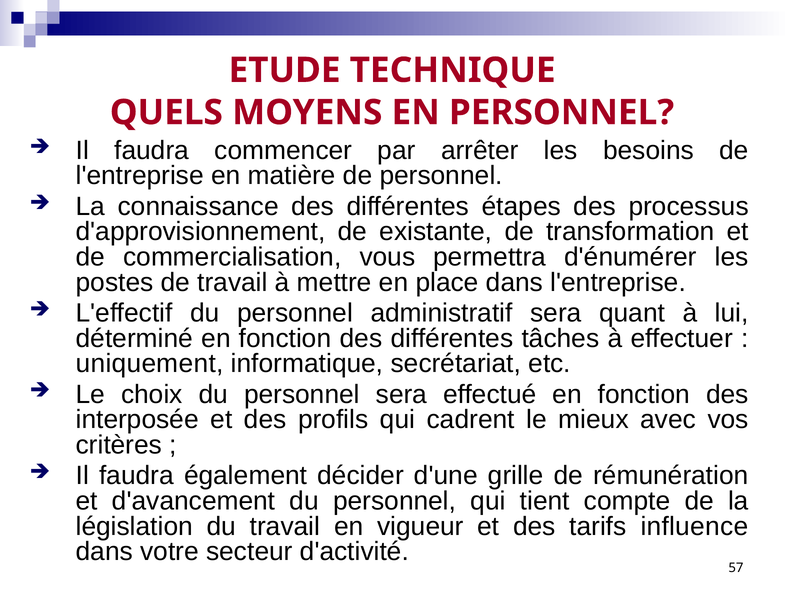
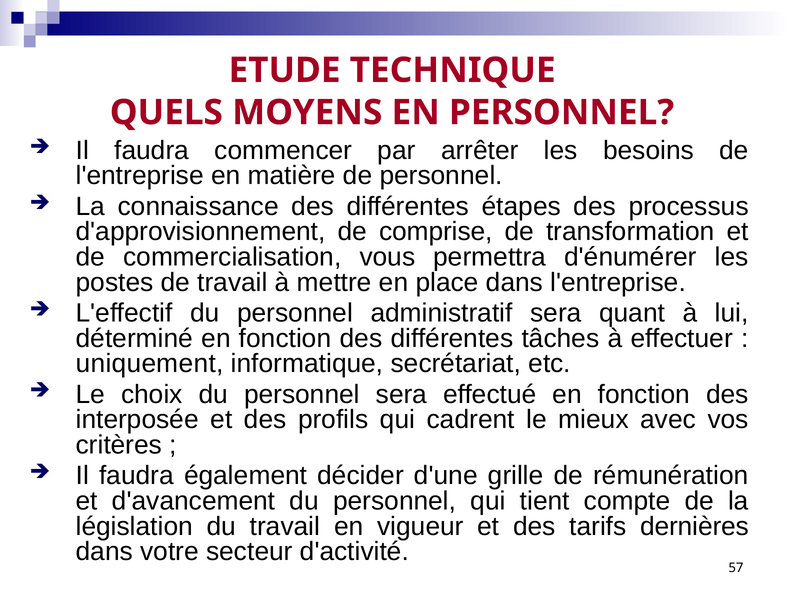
existante: existante -> comprise
influence: influence -> dernières
